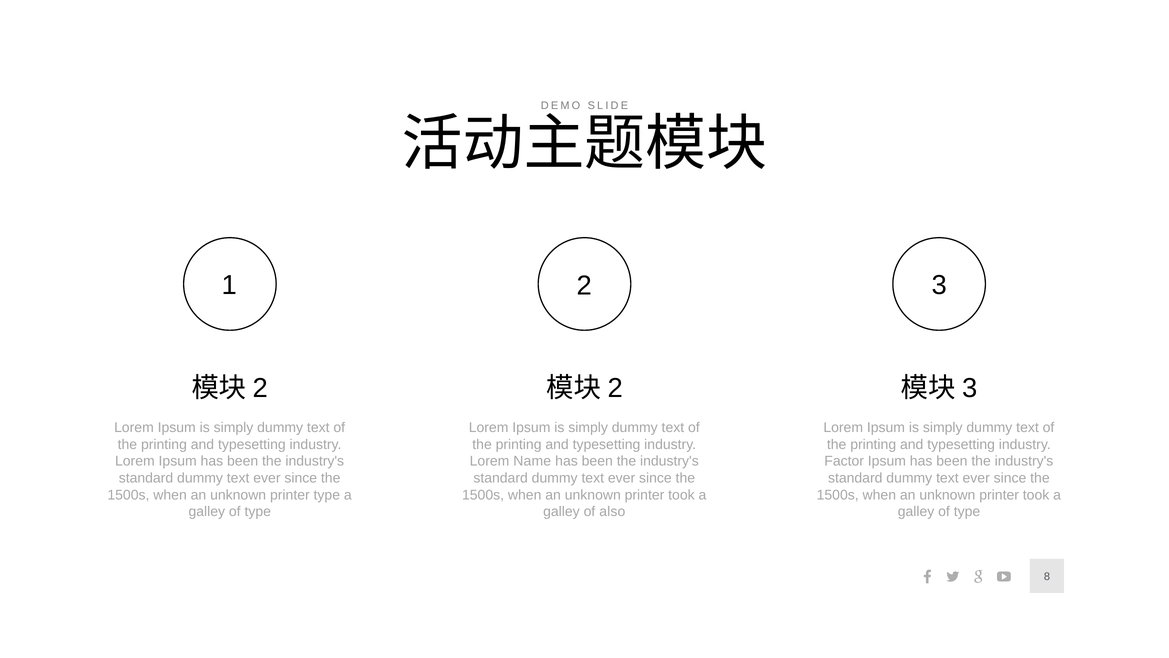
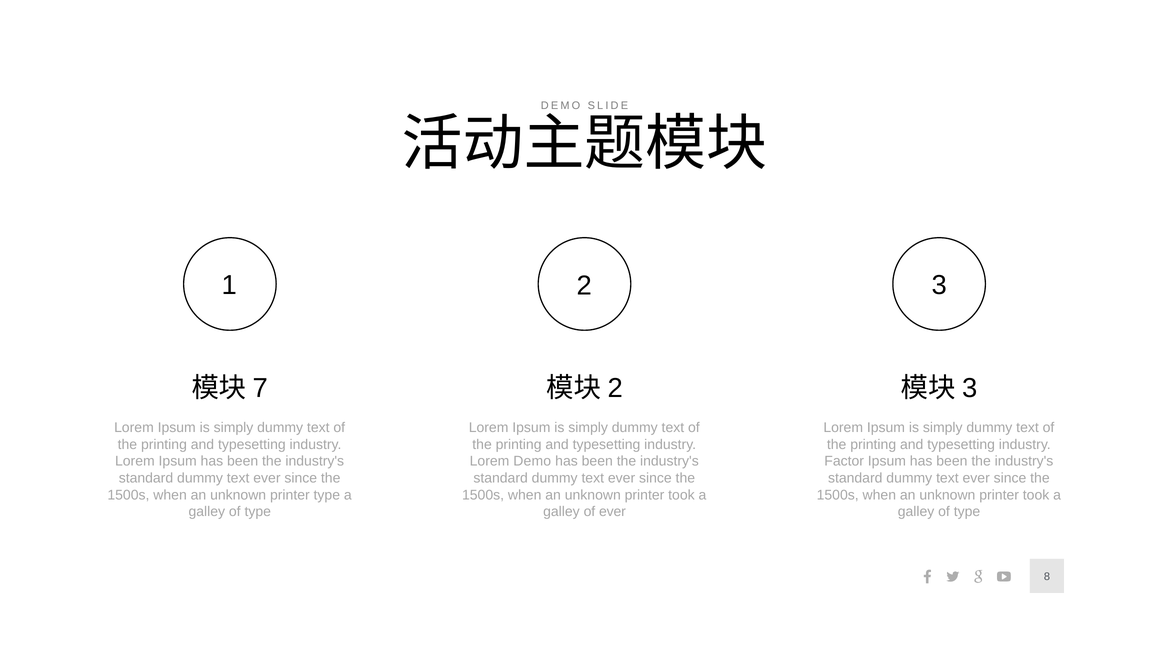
2 at (261, 388): 2 -> 7
Lorem Name: Name -> Demo
of also: also -> ever
